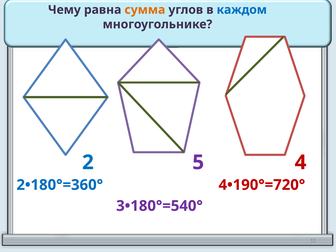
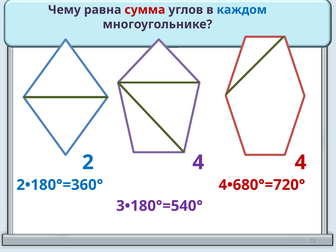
сумма colour: orange -> red
2 5: 5 -> 4
4•190°=720°: 4•190°=720° -> 4•680°=720°
